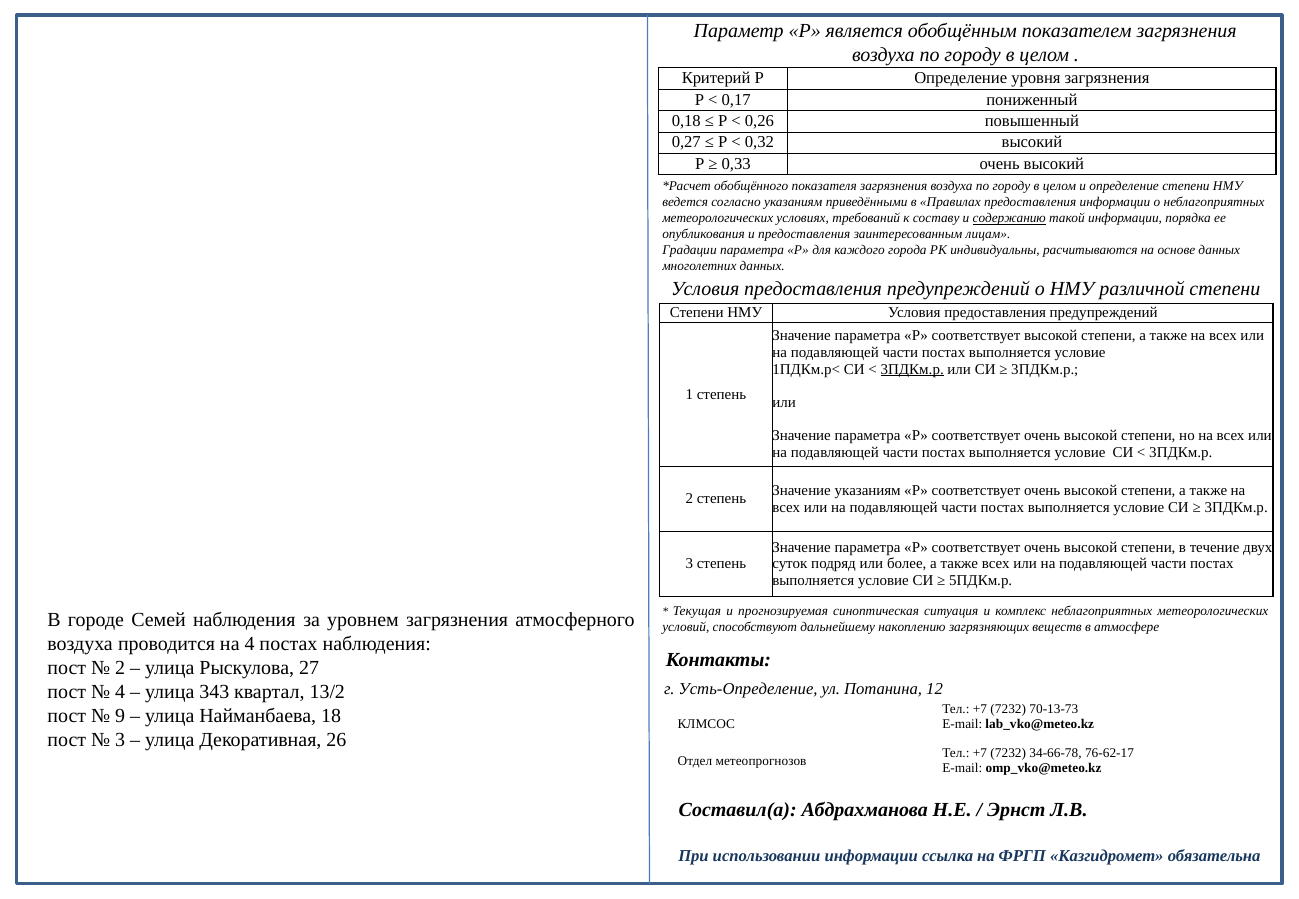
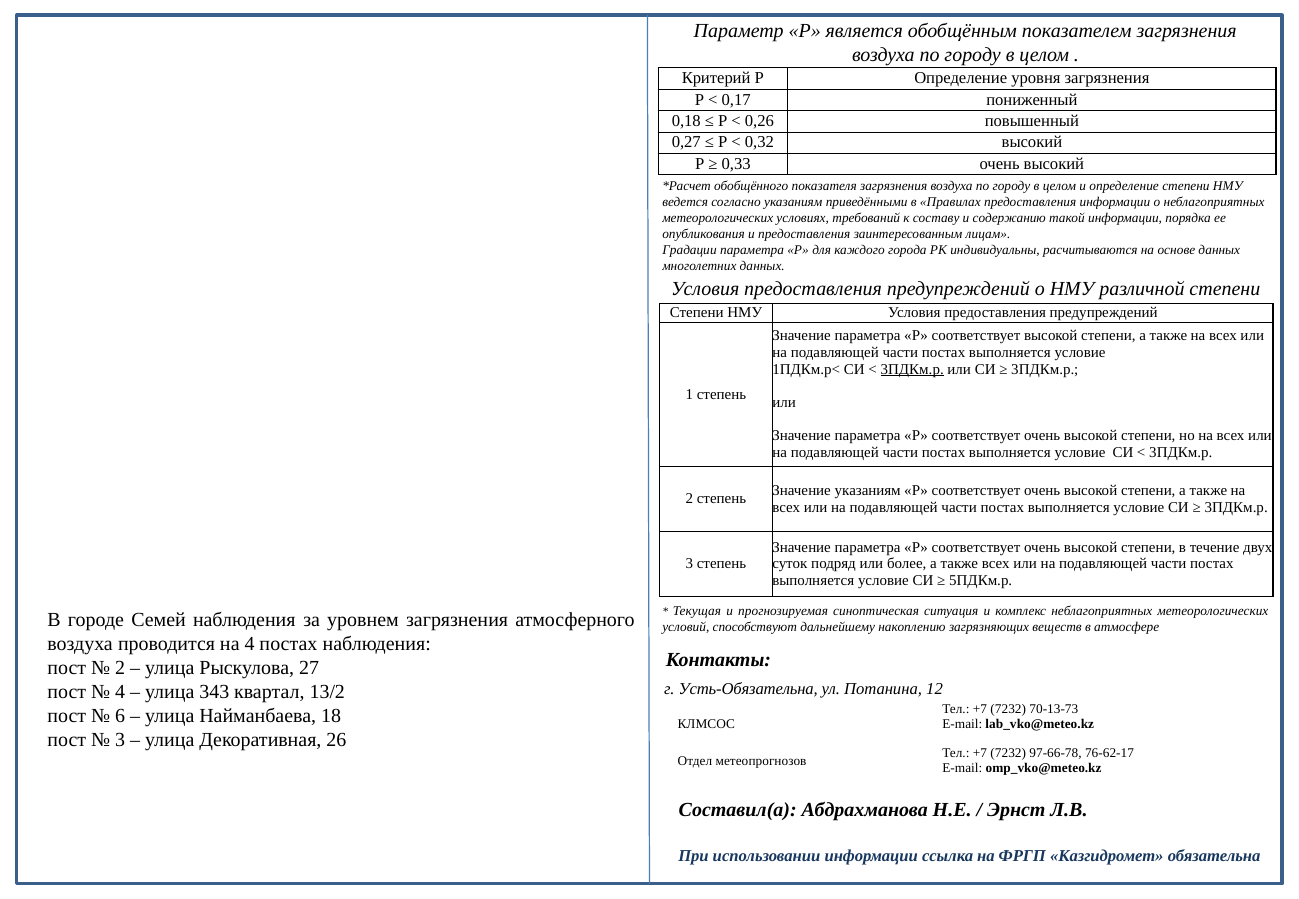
содержанию underline: present -> none
Усть-Определение: Усть-Определение -> Усть-Обязательна
9: 9 -> 6
34-66-78: 34-66-78 -> 97-66-78
